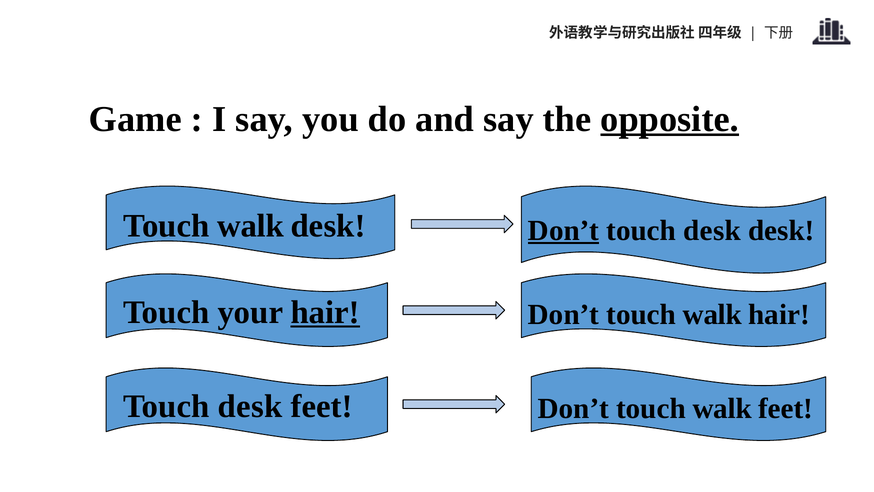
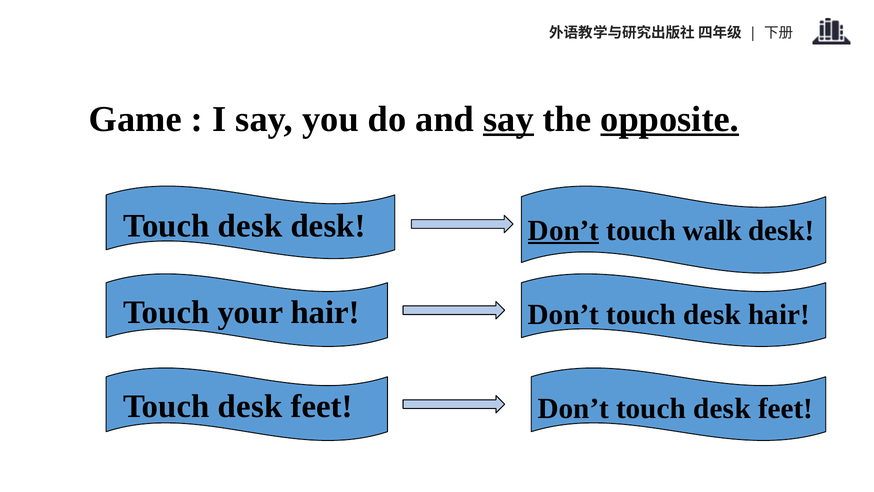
say at (508, 119) underline: none -> present
walk at (251, 226): walk -> desk
desk at (712, 230): desk -> walk
hair at (325, 312) underline: present -> none
walk at (712, 314): walk -> desk
walk at (722, 408): walk -> desk
